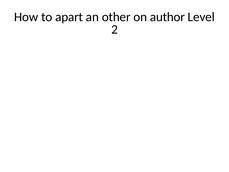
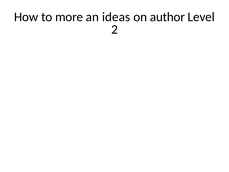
apart: apart -> more
other: other -> ideas
